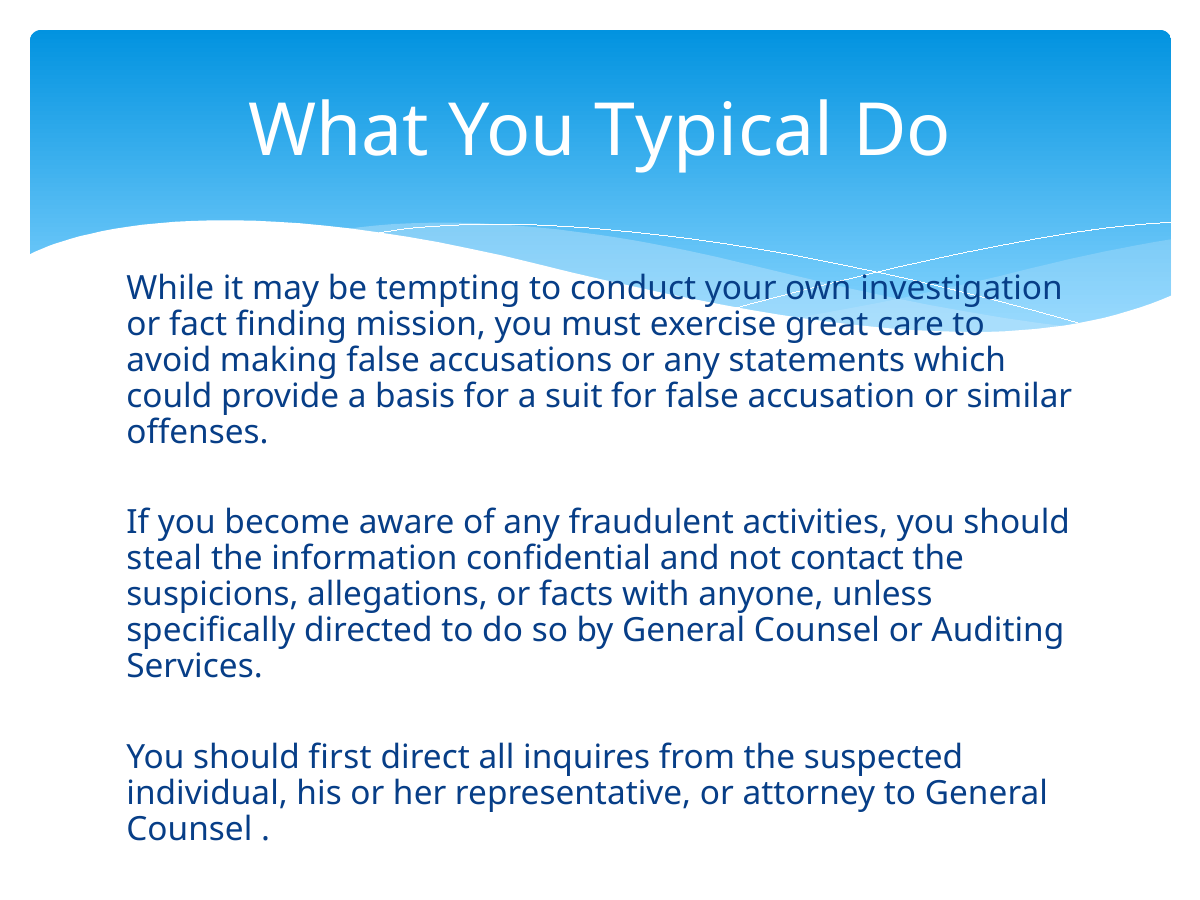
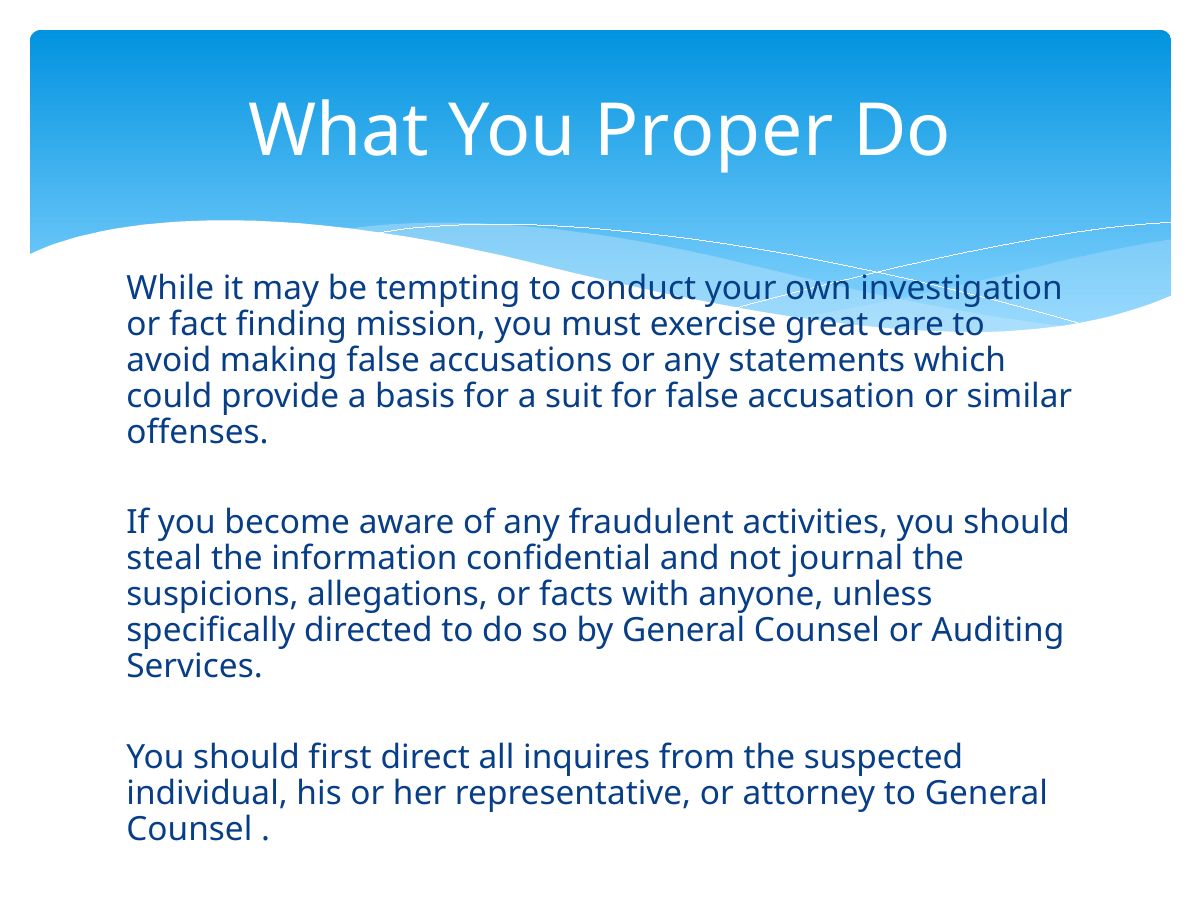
Typical: Typical -> Proper
contact: contact -> journal
